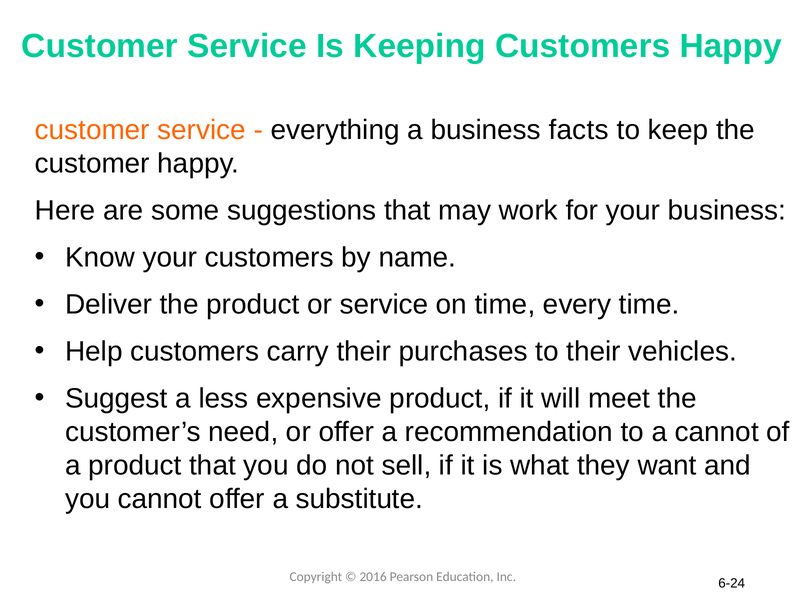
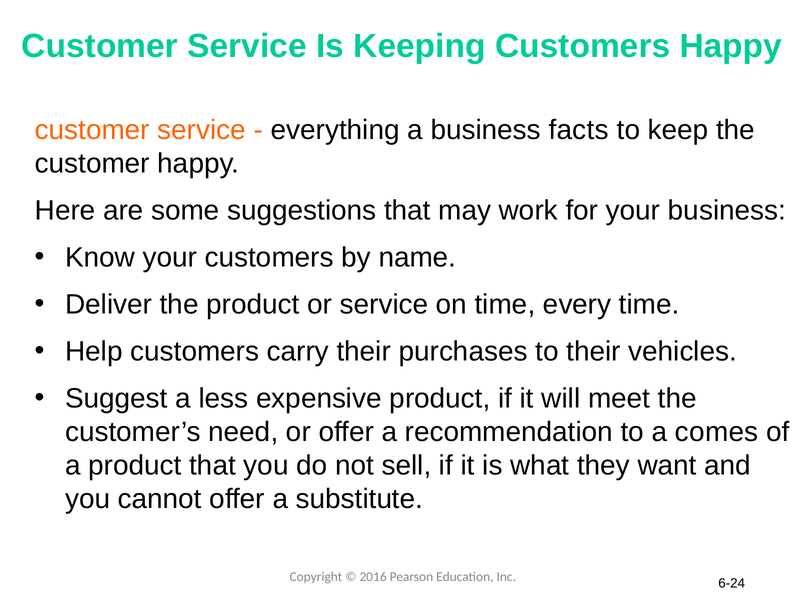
a cannot: cannot -> comes
